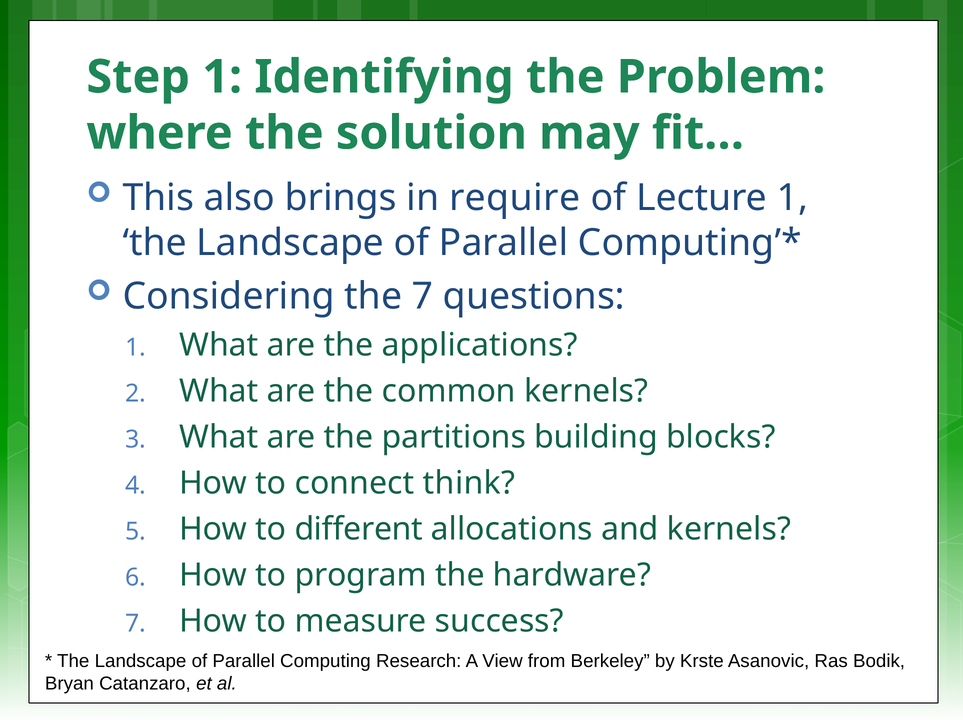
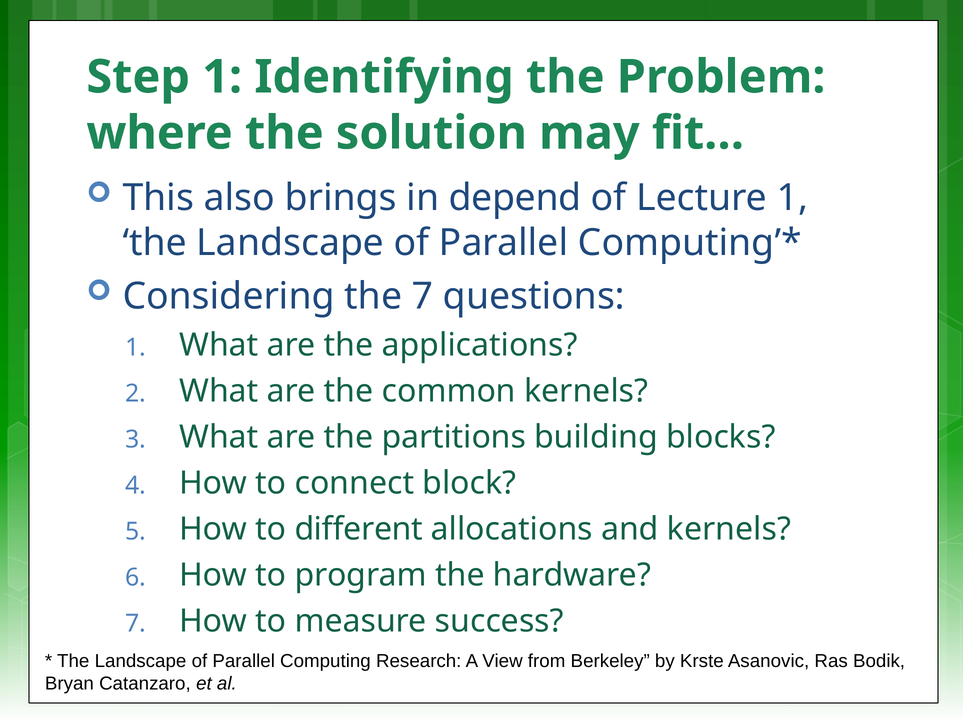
require: require -> depend
think: think -> block
